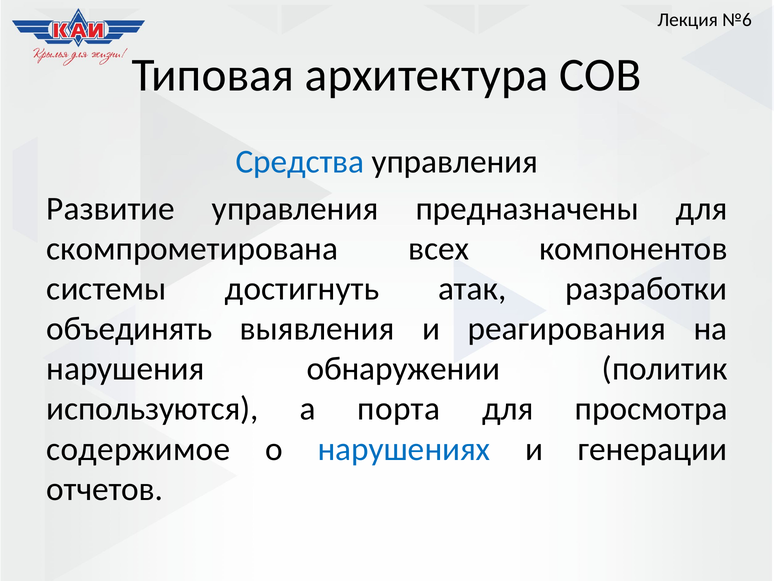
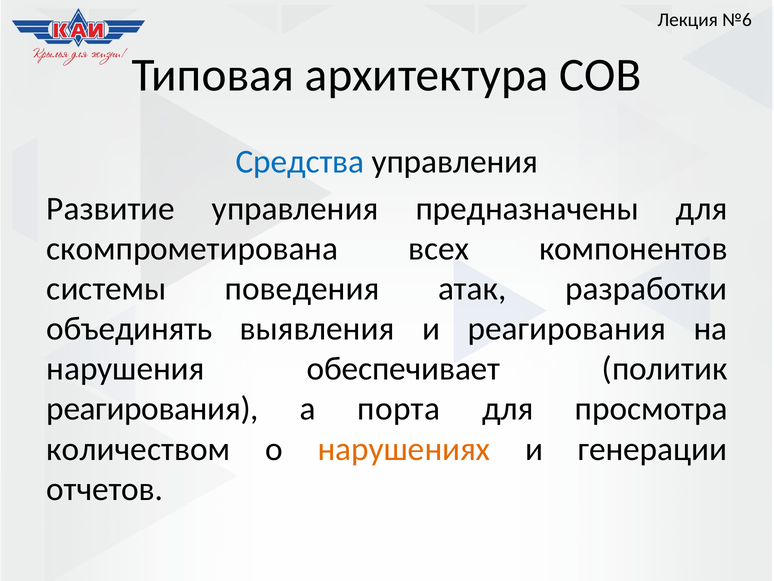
достигнуть: достигнуть -> поведения
обнаружении: обнаружении -> обеспечивает
используются at (152, 409): используются -> реагирования
содержимое: содержимое -> количеством
нарушениях colour: blue -> orange
